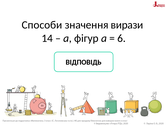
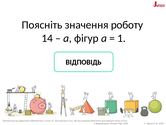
Способи: Способи -> Поясніть
вирази: вирази -> роботу
6: 6 -> 1
